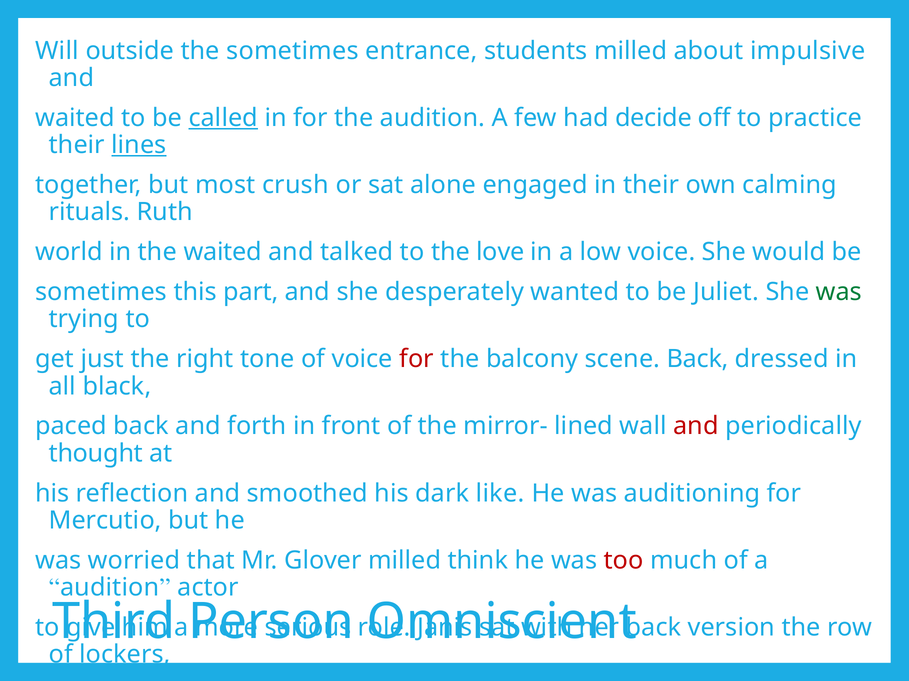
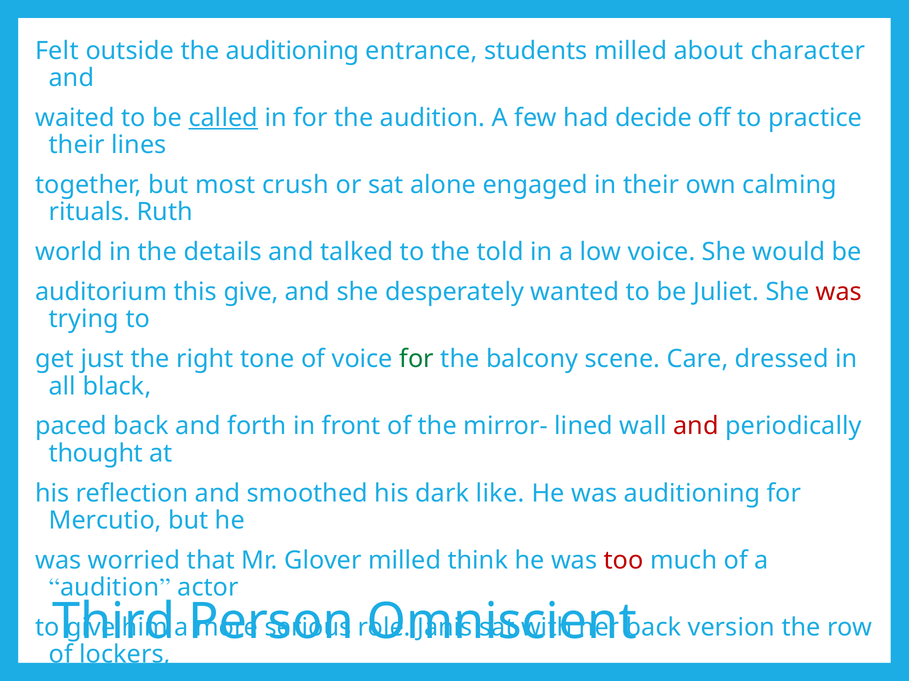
Will: Will -> Felt
the sometimes: sometimes -> auditioning
impulsive: impulsive -> character
lines at (139, 145) underline: present -> none
the waited: waited -> details
love: love -> told
sometimes at (101, 292): sometimes -> auditorium
this part: part -> give
was at (839, 292) colour: green -> red
for at (417, 359) colour: red -> green
scene Back: Back -> Care
